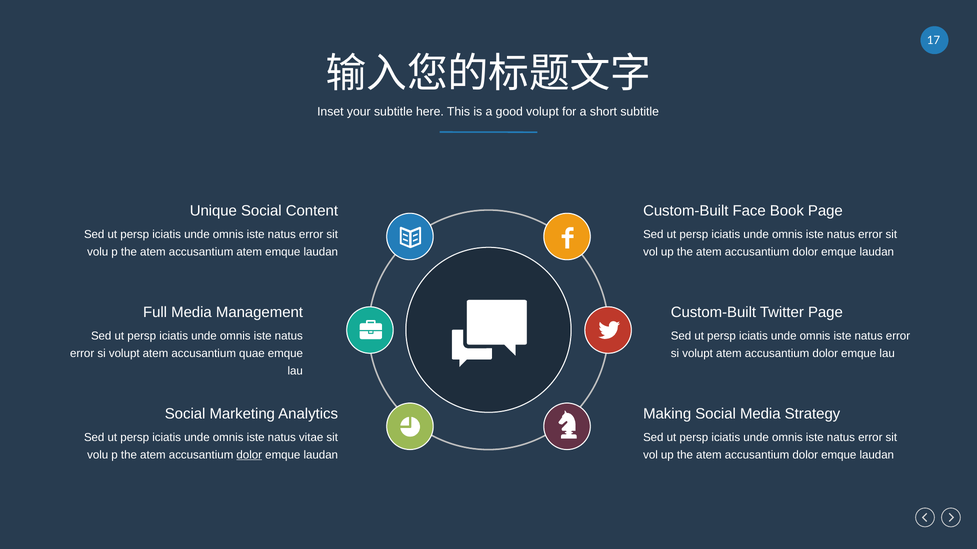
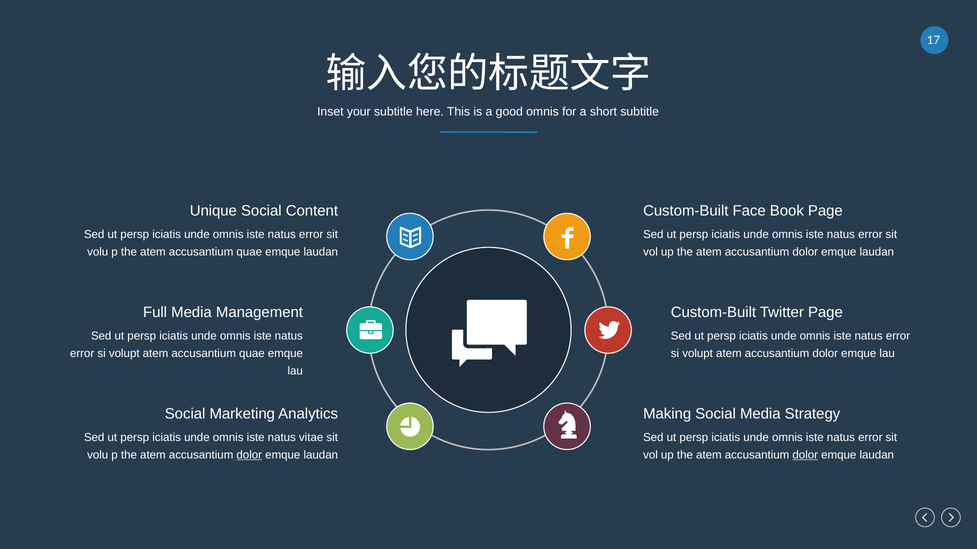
good volupt: volupt -> omnis
the atem accusantium atem: atem -> quae
dolor at (805, 455) underline: none -> present
